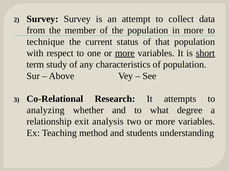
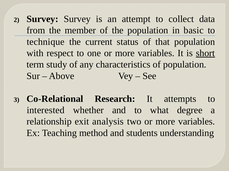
in more: more -> basic
more at (125, 53) underline: present -> none
analyzing: analyzing -> interested
